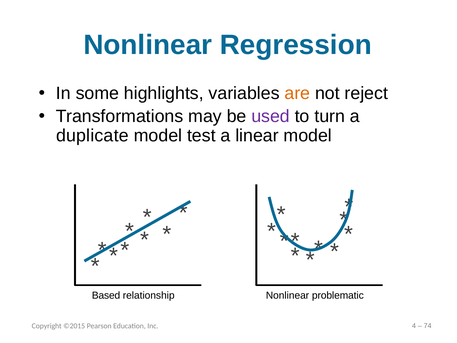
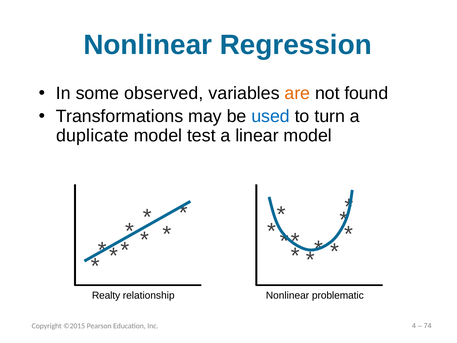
highlights: highlights -> observed
reject: reject -> found
used colour: purple -> blue
Based: Based -> Realty
